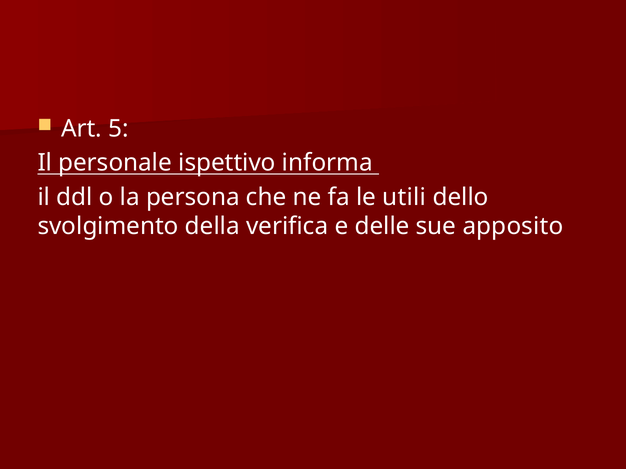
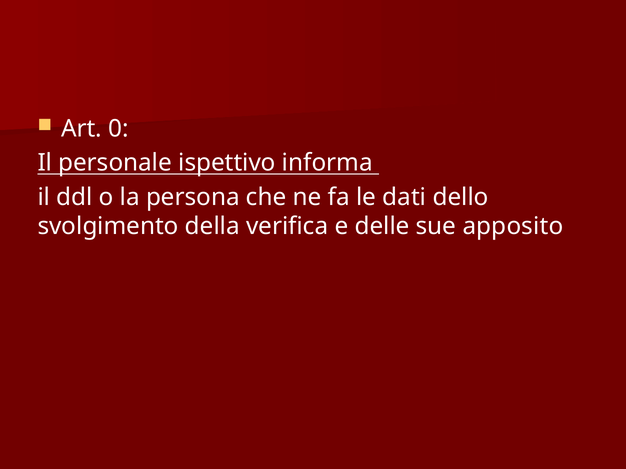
5: 5 -> 0
utili: utili -> dati
